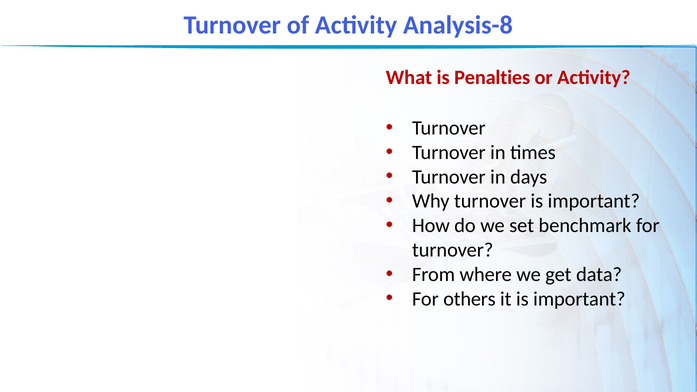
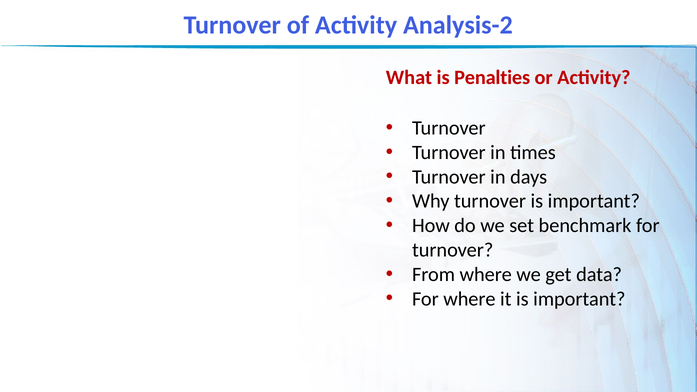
Analysis-8: Analysis-8 -> Analysis-2
For others: others -> where
